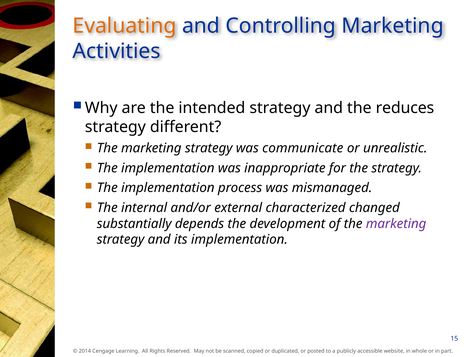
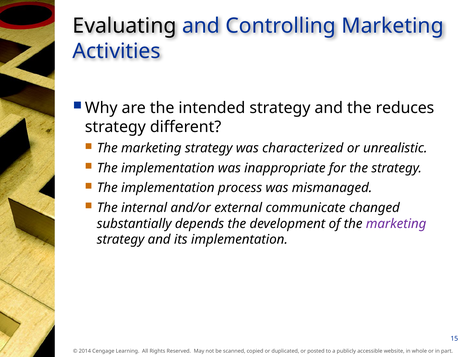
Evaluating colour: orange -> black
communicate: communicate -> characterized
characterized: characterized -> communicate
